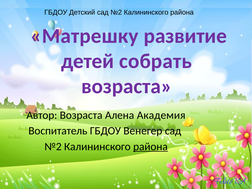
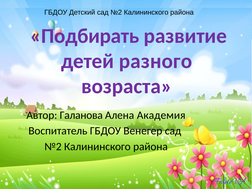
Матрешку: Матрешку -> Подбирать
собрать: собрать -> разного
Автор Возраста: Возраста -> Галанова
района at (150, 147) underline: present -> none
